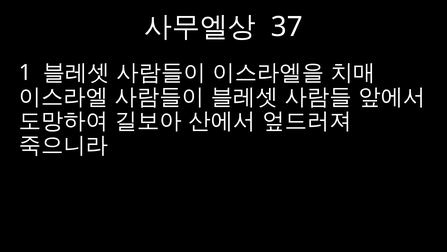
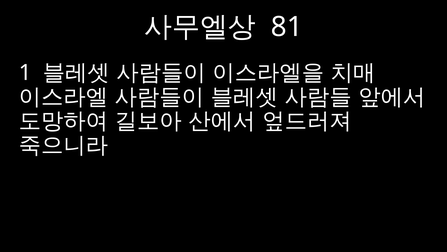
37: 37 -> 81
